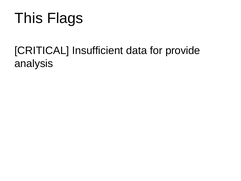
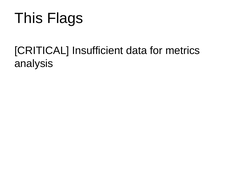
provide: provide -> metrics
